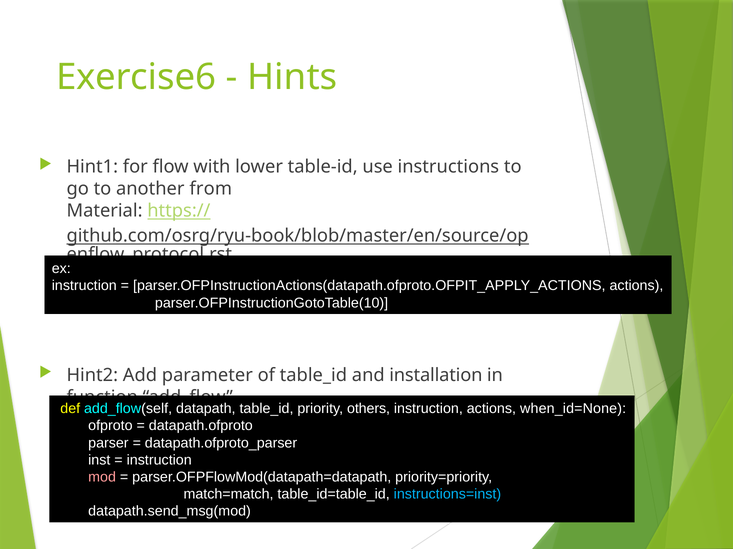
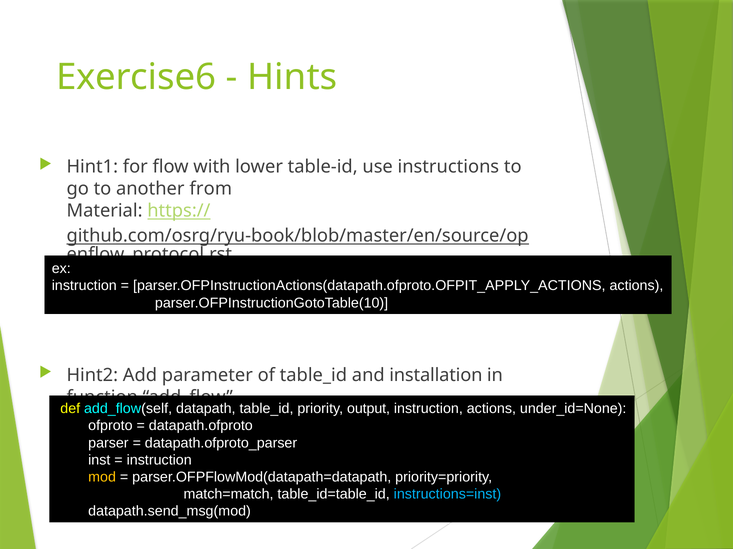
others: others -> output
when_id=None: when_id=None -> under_id=None
mod colour: pink -> yellow
